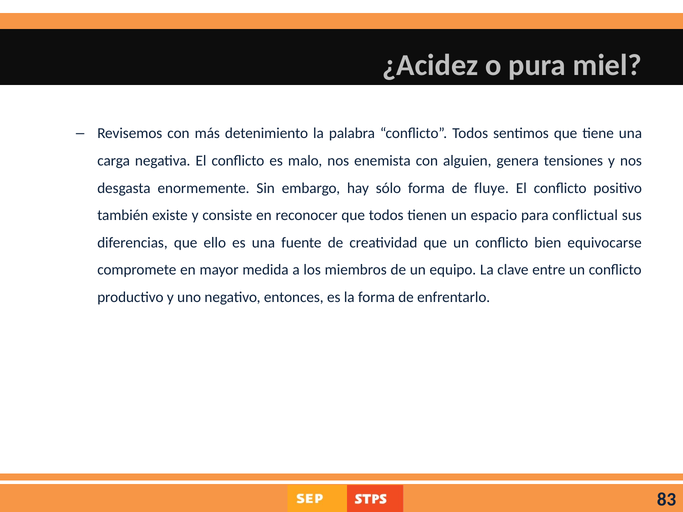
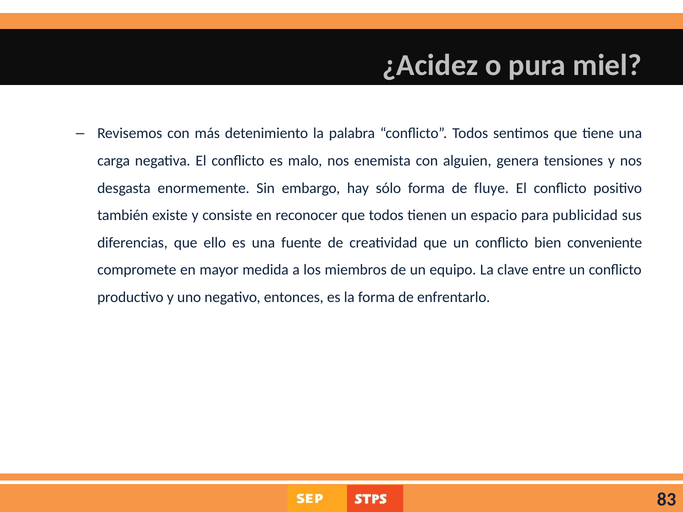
conflictual: conflictual -> publicidad
equivocarse: equivocarse -> conveniente
